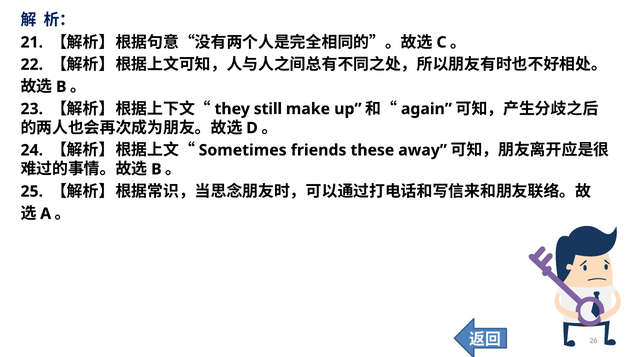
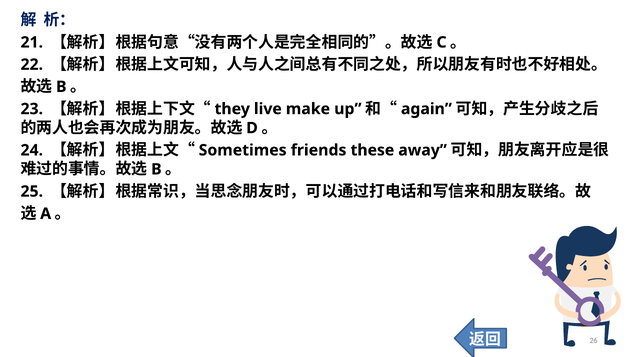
still: still -> live
